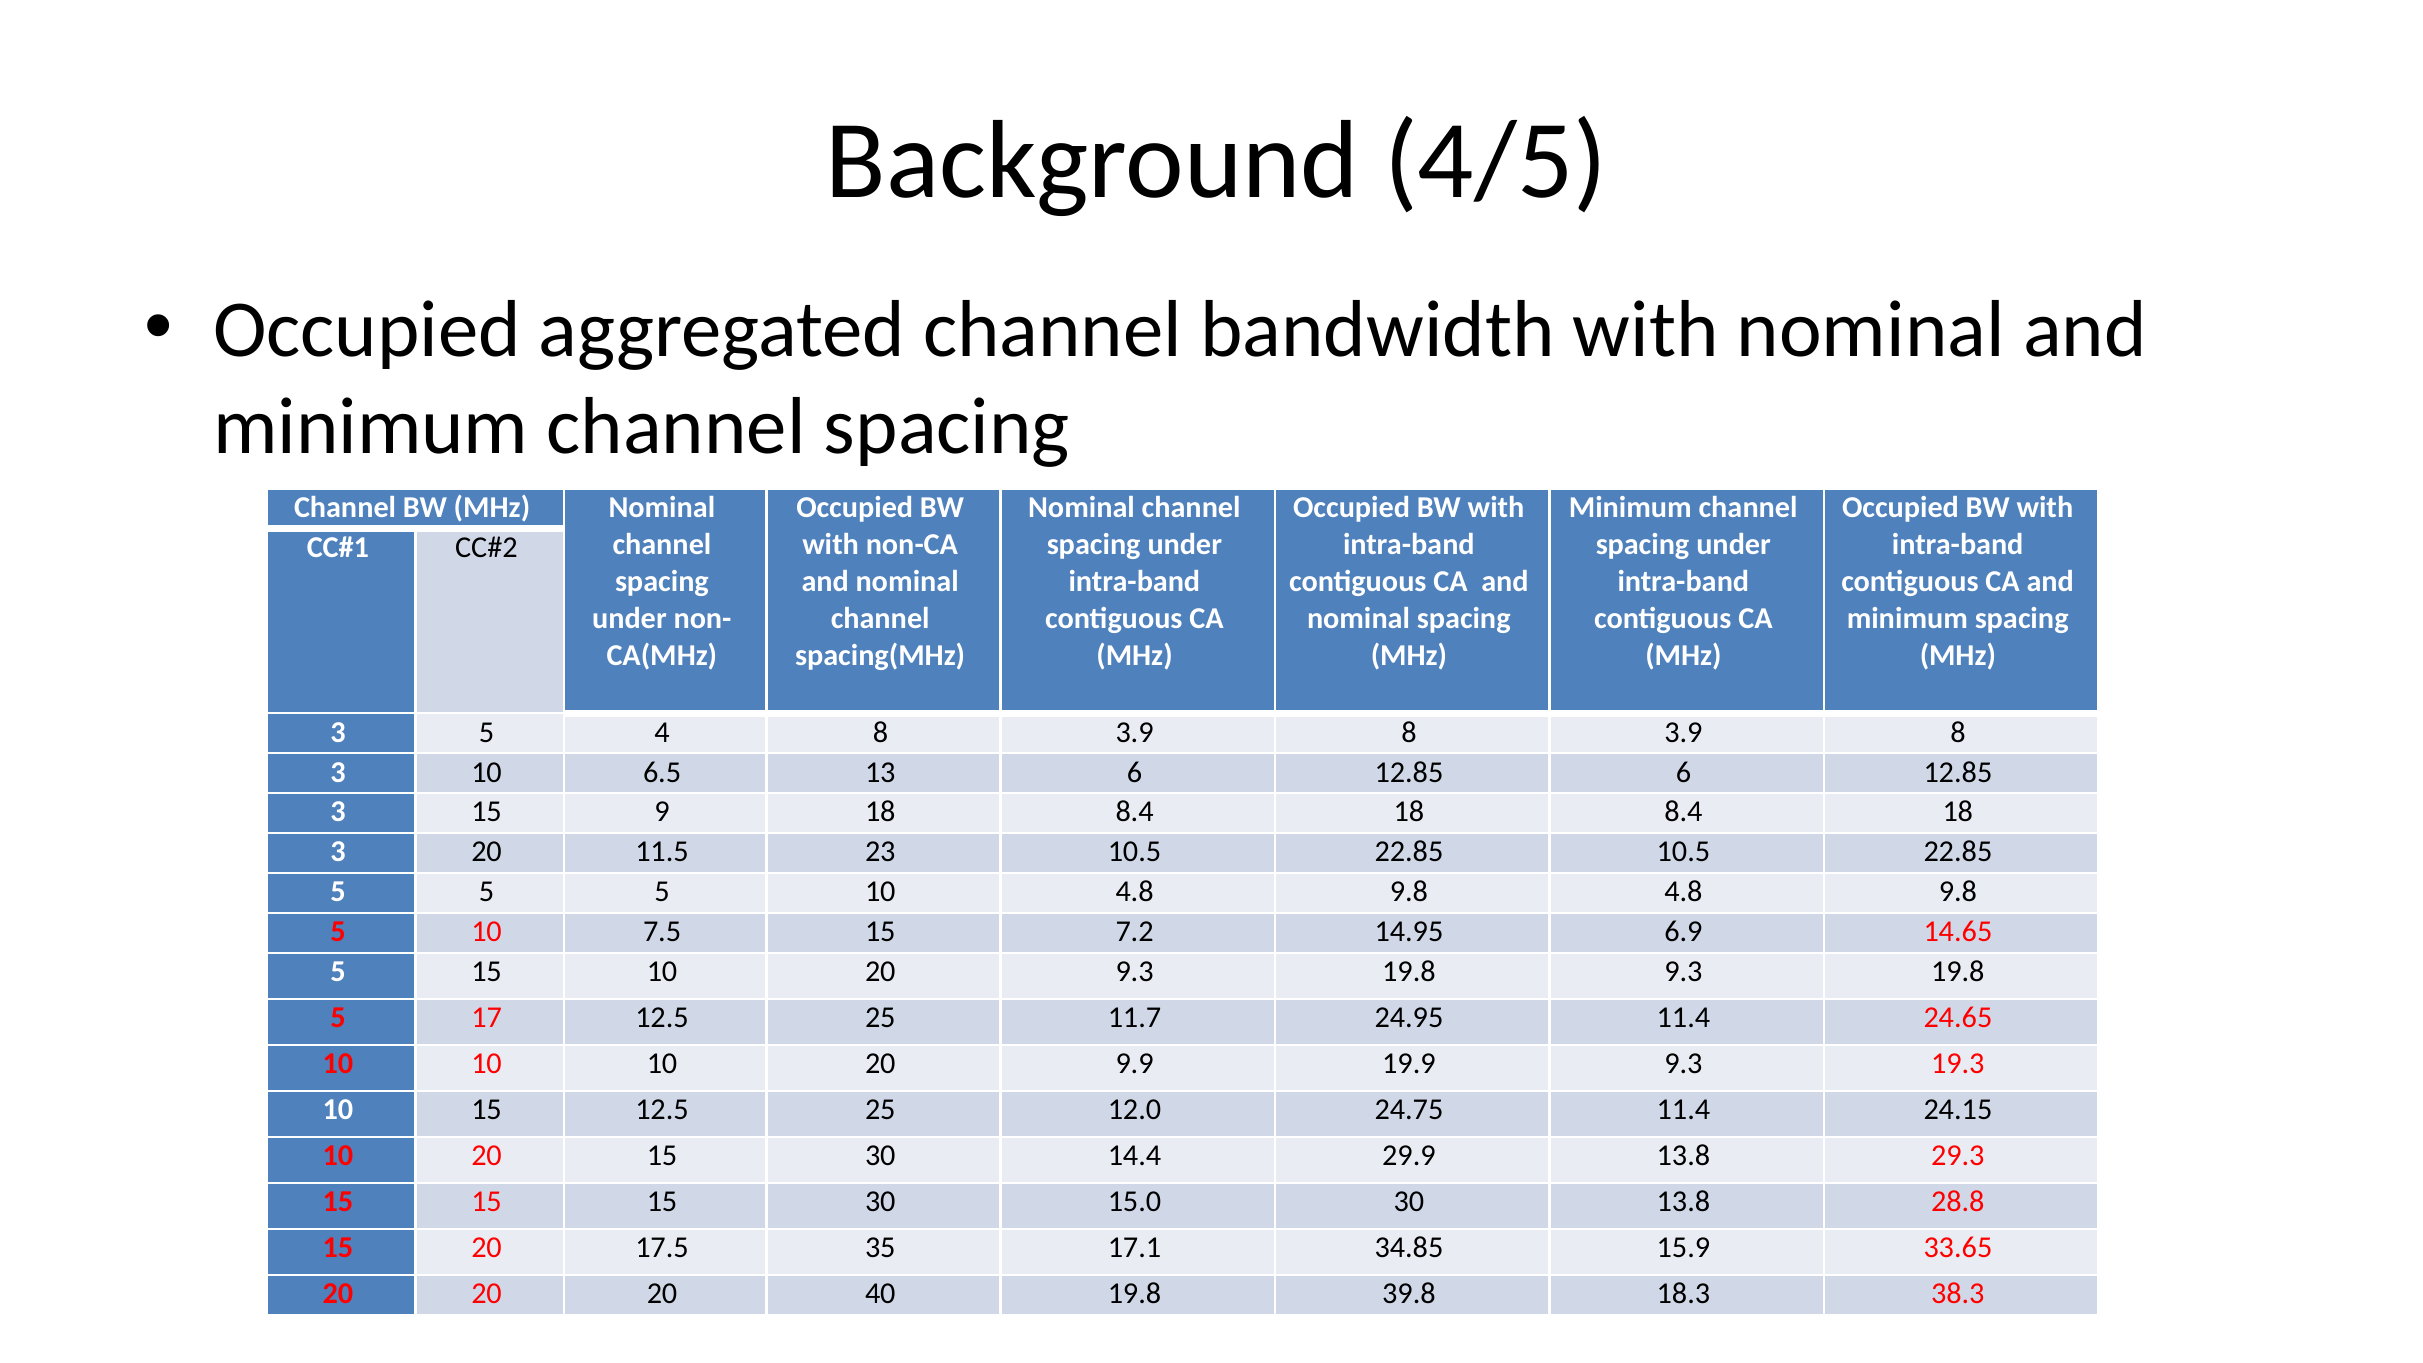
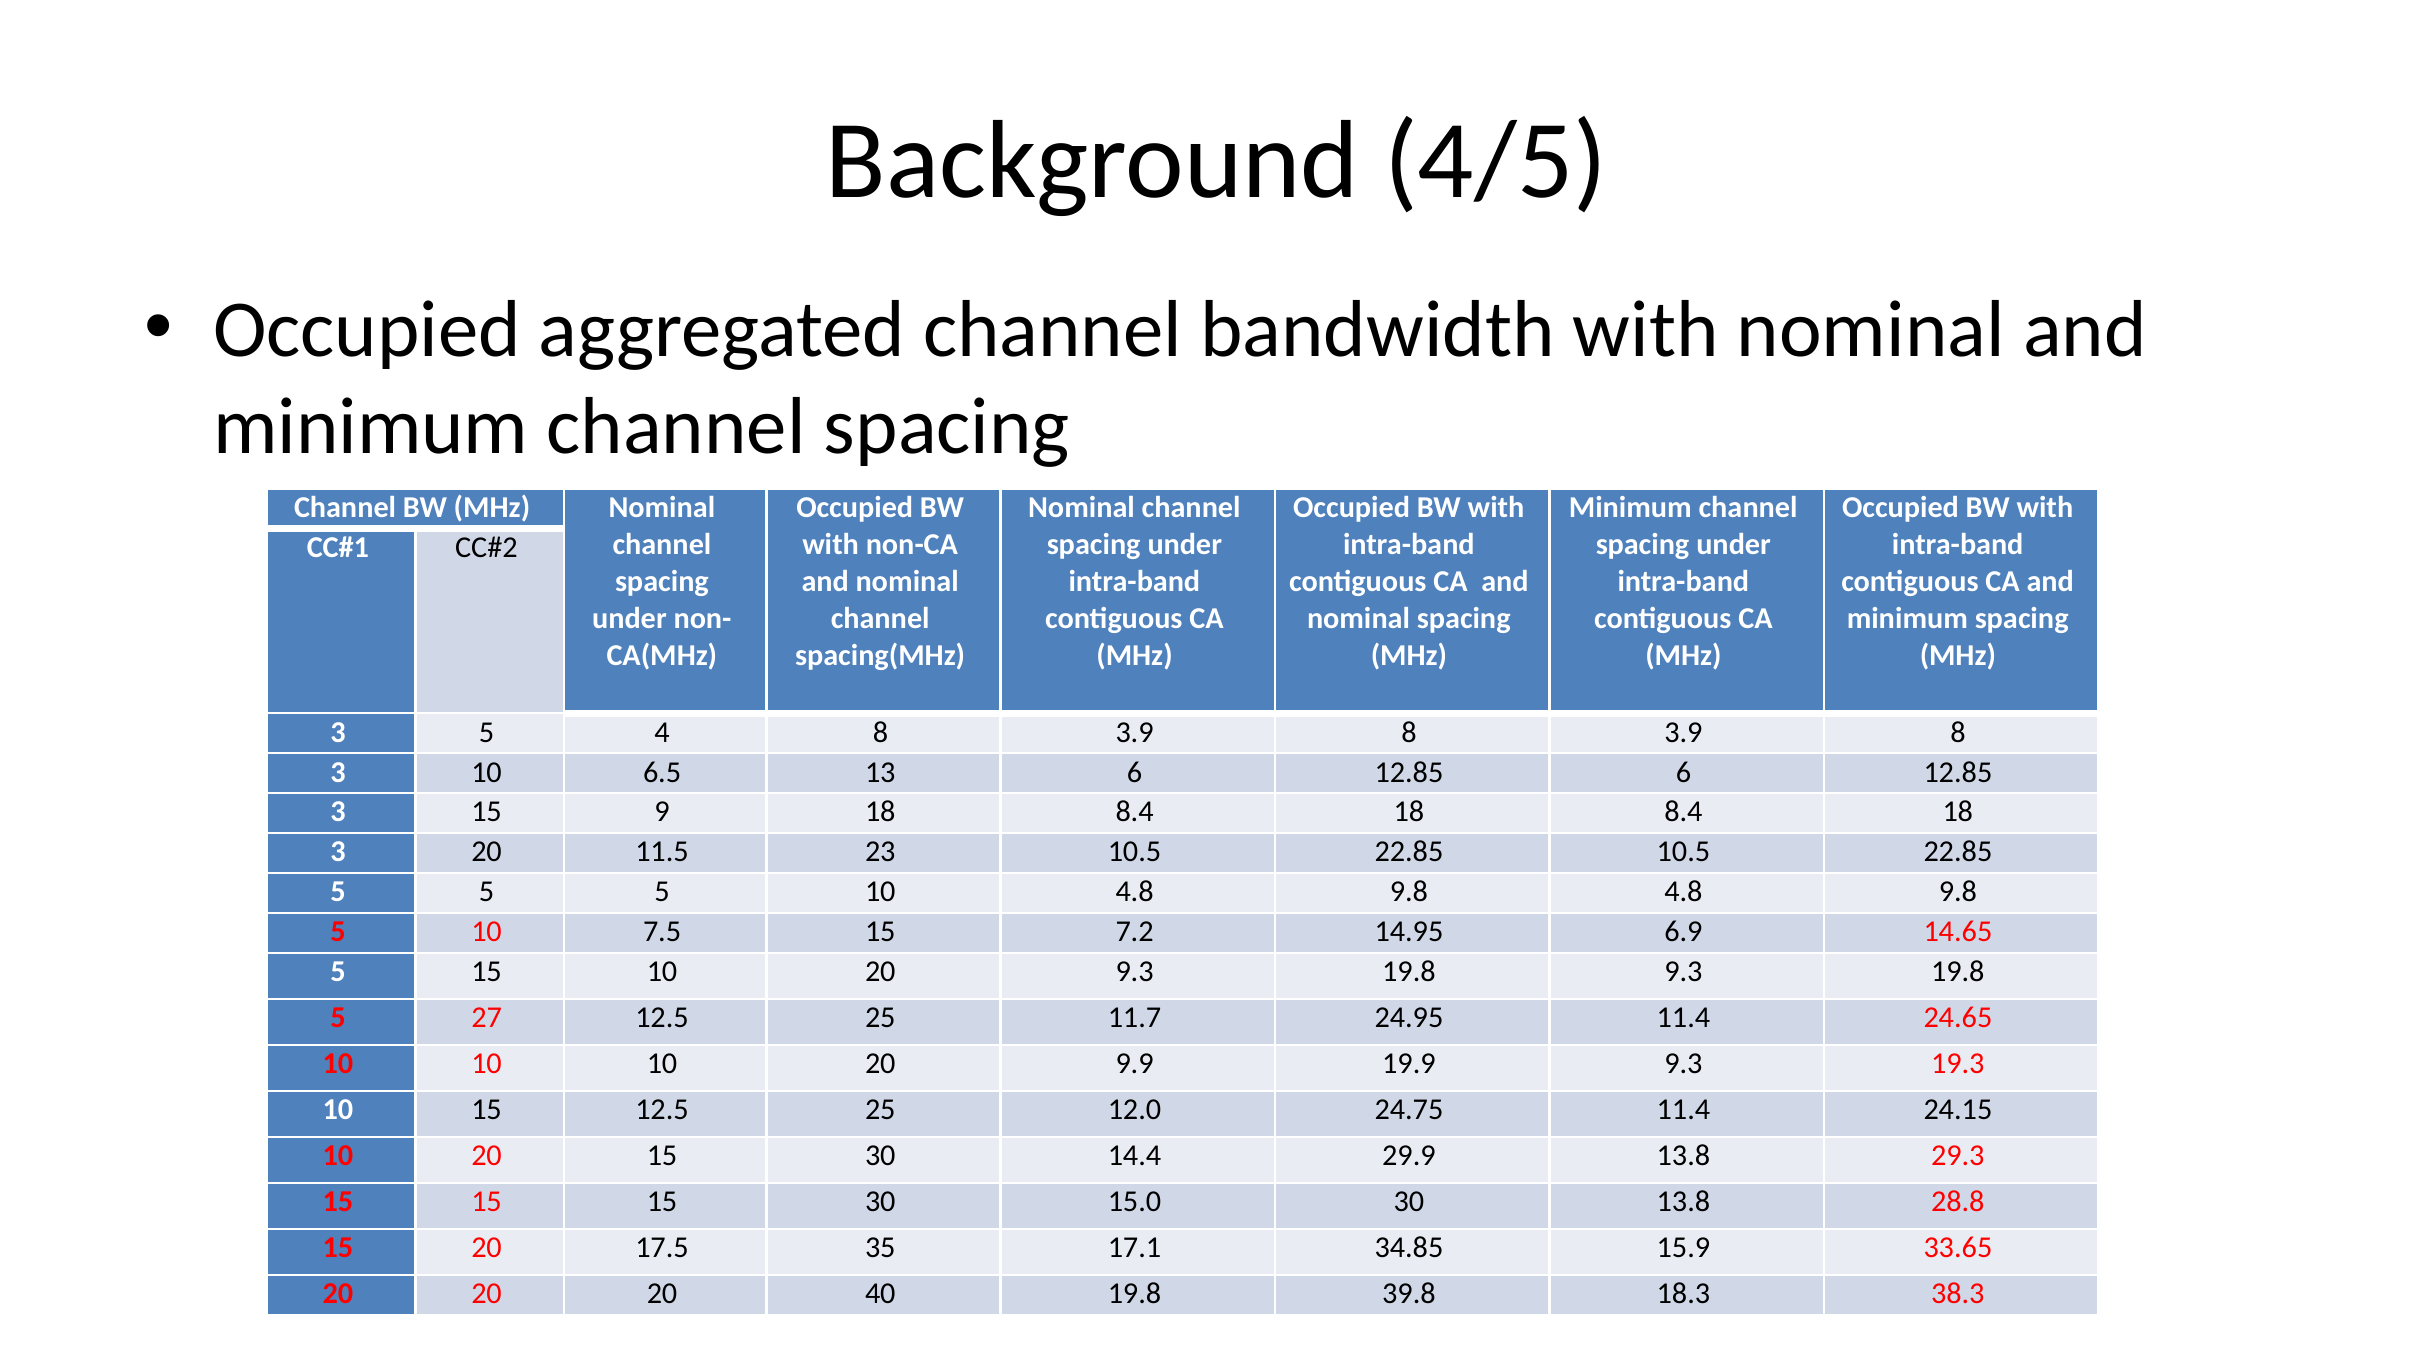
17: 17 -> 27
